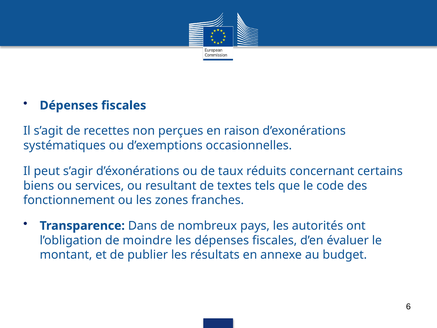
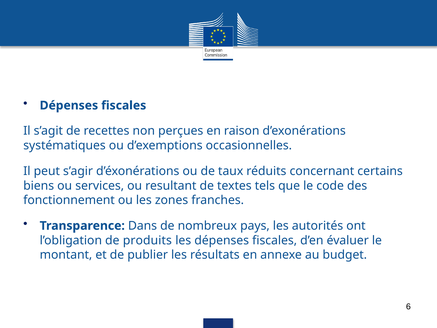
moindre: moindre -> produits
